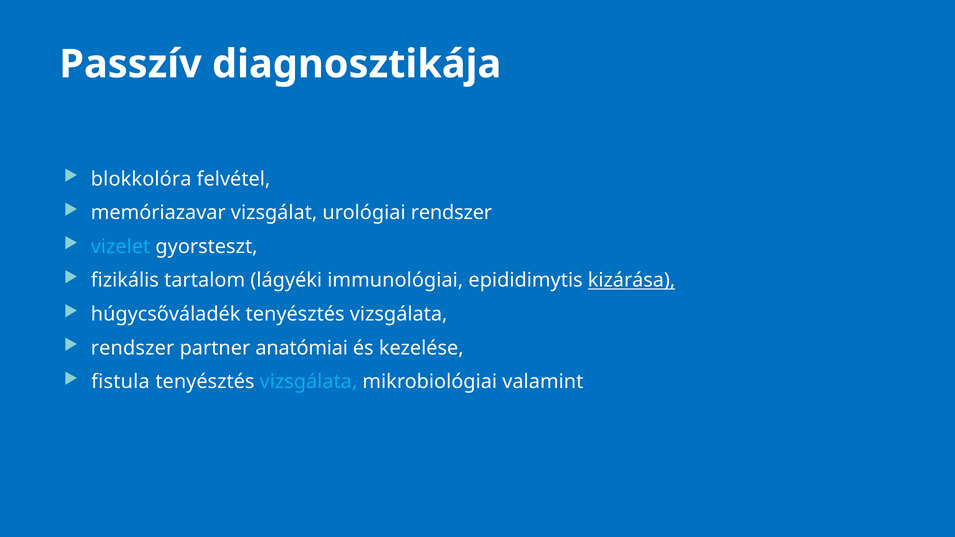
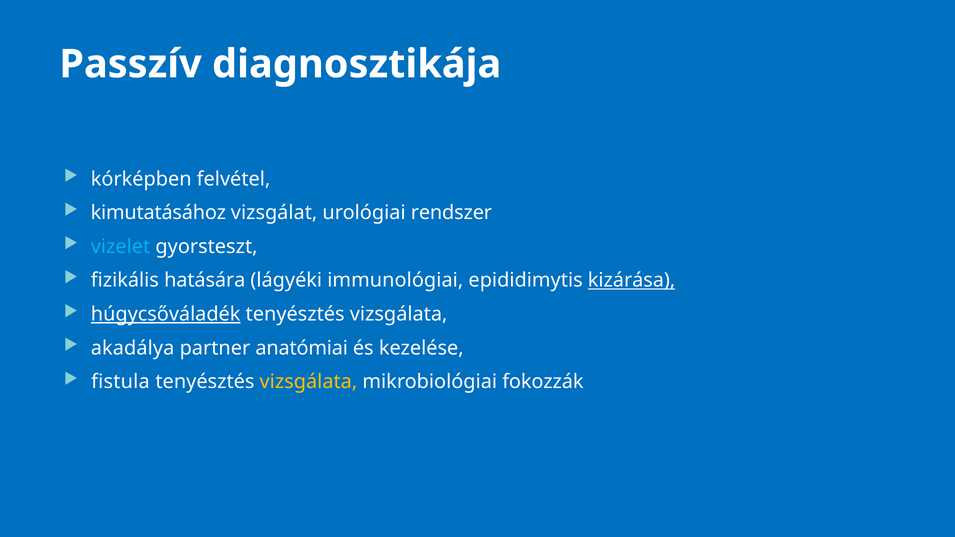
blokkolóra: blokkolóra -> kórképben
memóriazavar: memóriazavar -> kimutatásához
tartalom: tartalom -> hatására
húgycsőváladék underline: none -> present
rendszer at (133, 348): rendszer -> akadálya
vizsgálata at (308, 382) colour: light blue -> yellow
valamint: valamint -> fokozzák
